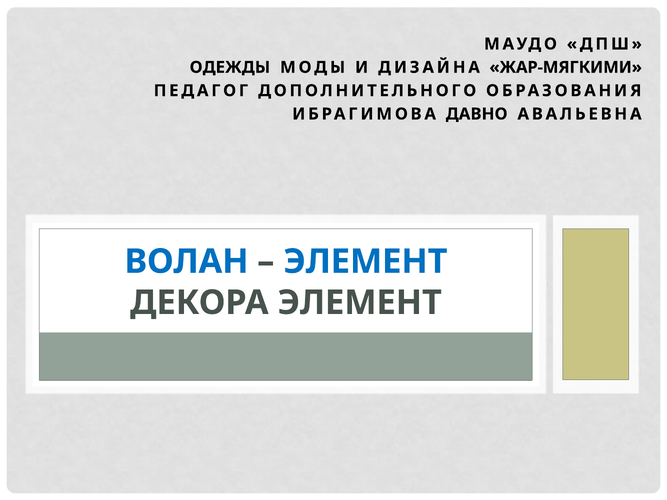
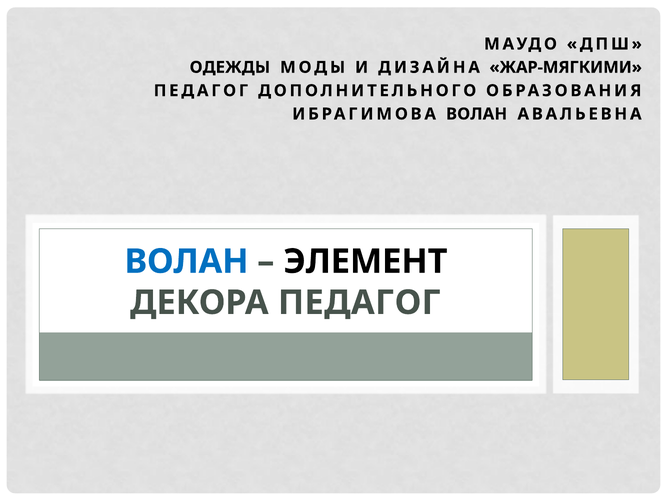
ИБРАГИМОВА ДАВНО: ДАВНО -> ВОЛАН
ЭЛЕМЕНТ at (365, 262) colour: blue -> black
ДЕКОРА ЭЛЕМЕНТ: ЭЛЕМЕНТ -> ПЕДАГОГ
